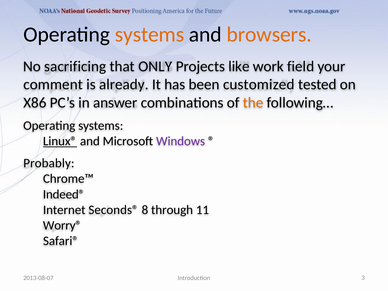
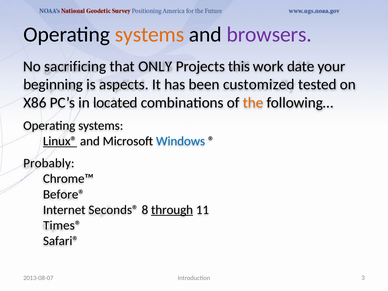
browsers colour: orange -> purple
like: like -> this
field: field -> date
comment: comment -> beginning
already: already -> aspects
answer: answer -> located
Windows colour: purple -> blue
Indeed®: Indeed® -> Before®
through underline: none -> present
Worry®: Worry® -> Times®
